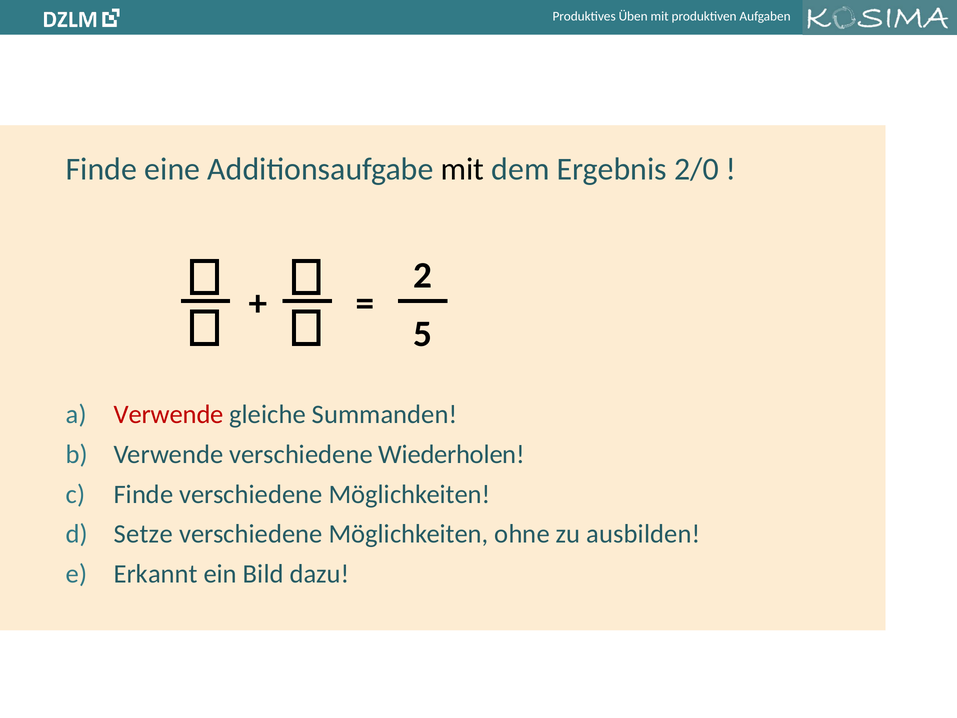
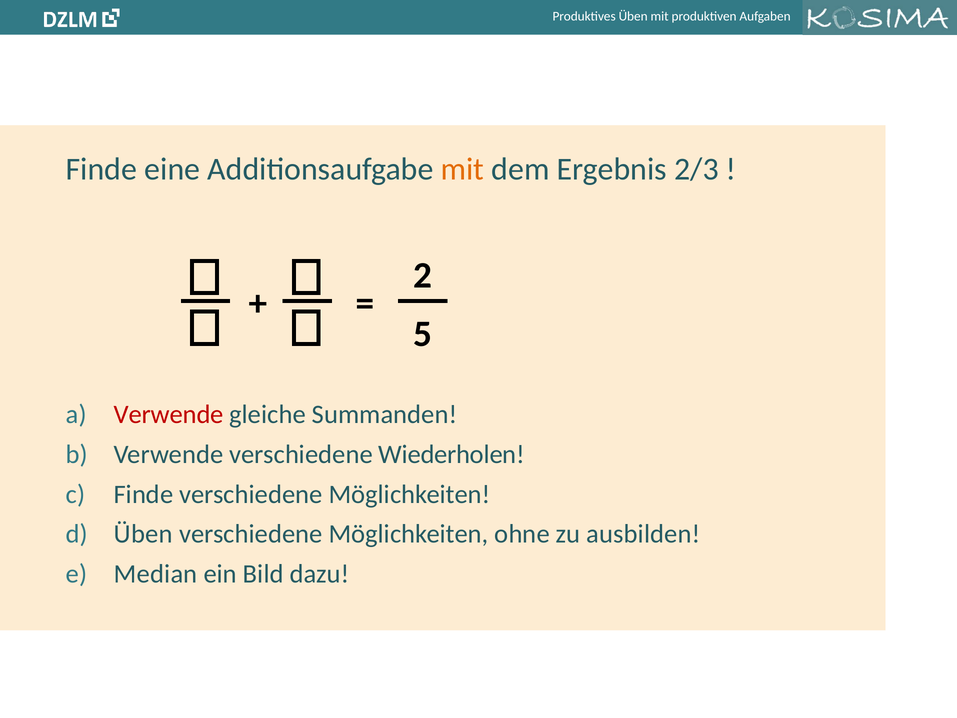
mit at (462, 169) colour: black -> orange
2/0: 2/0 -> 2/3
Setze at (143, 534): Setze -> Üben
Erkannt: Erkannt -> Median
